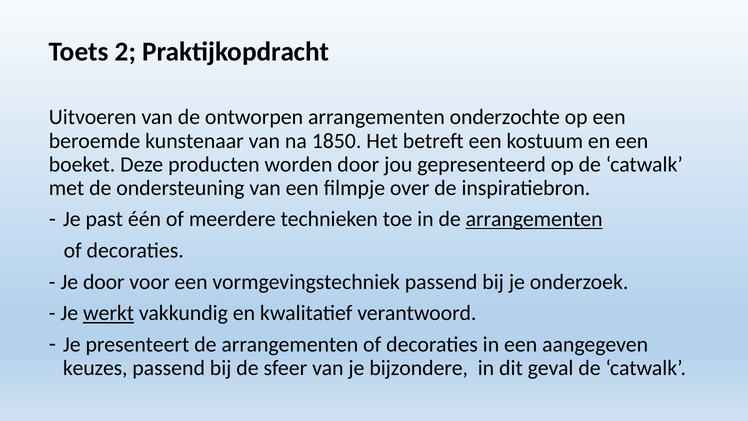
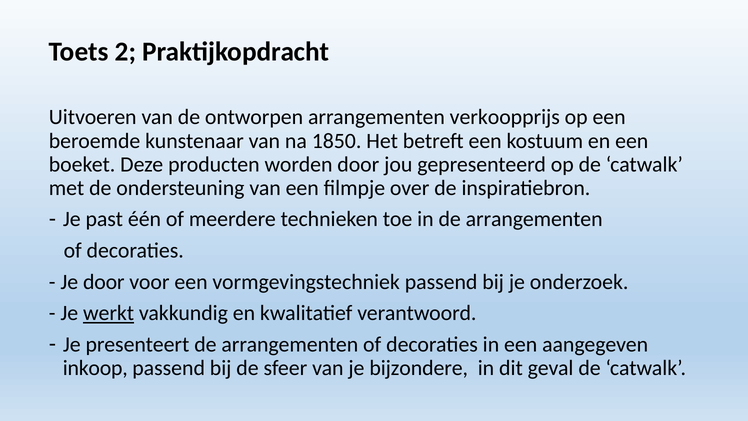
onderzochte: onderzochte -> verkoopprijs
arrangementen at (534, 219) underline: present -> none
keuzes: keuzes -> inkoop
